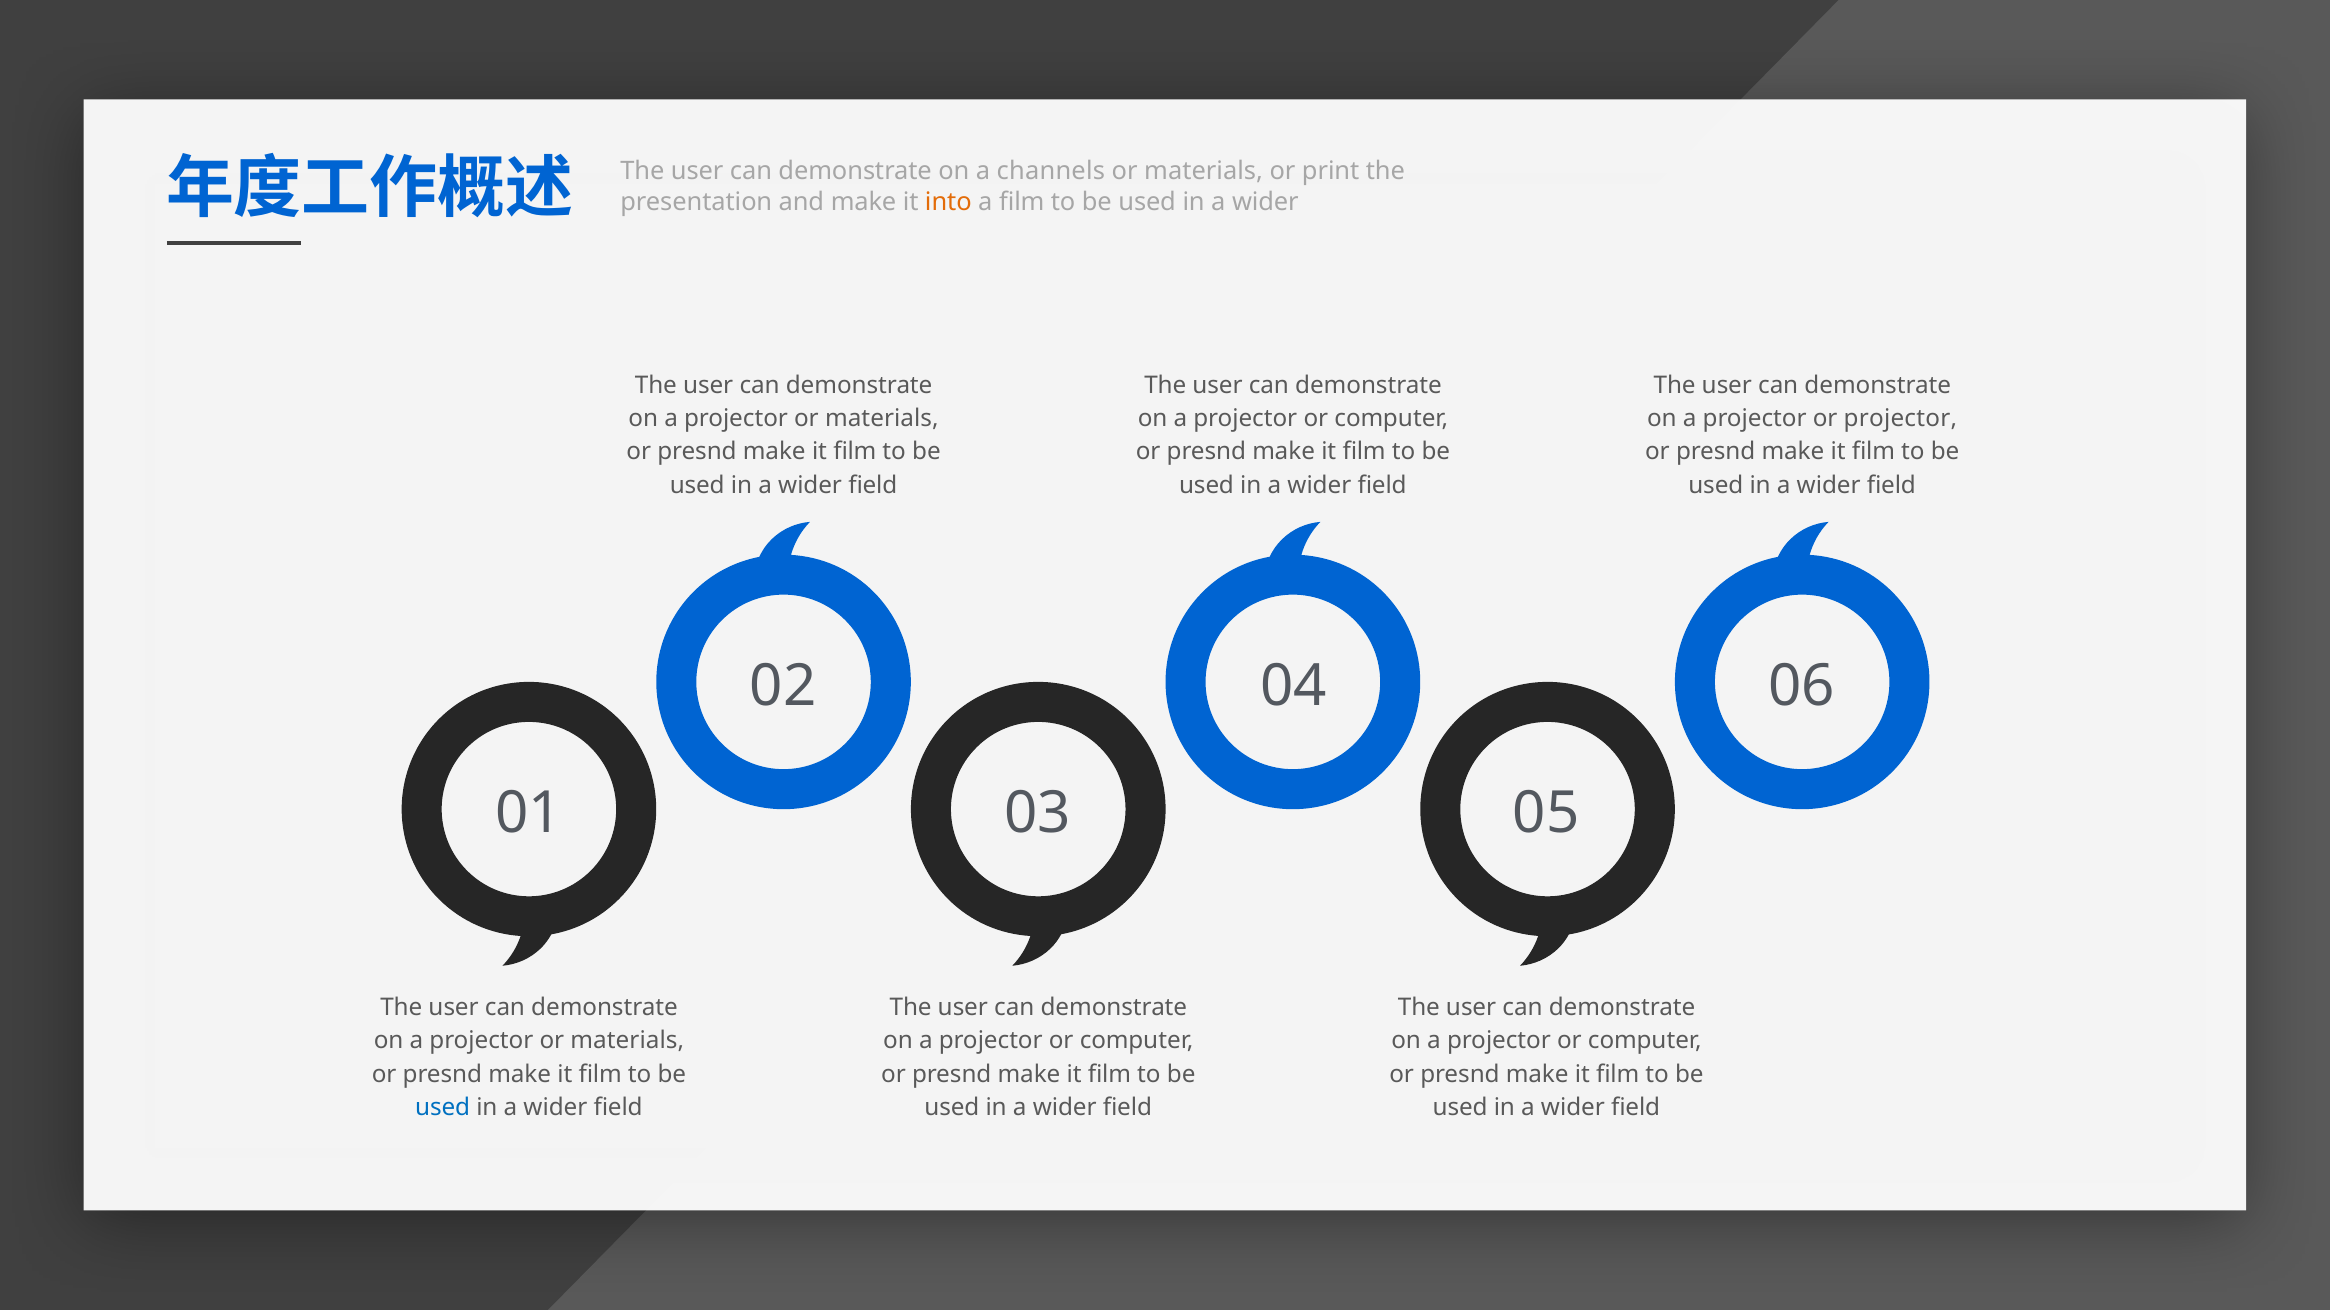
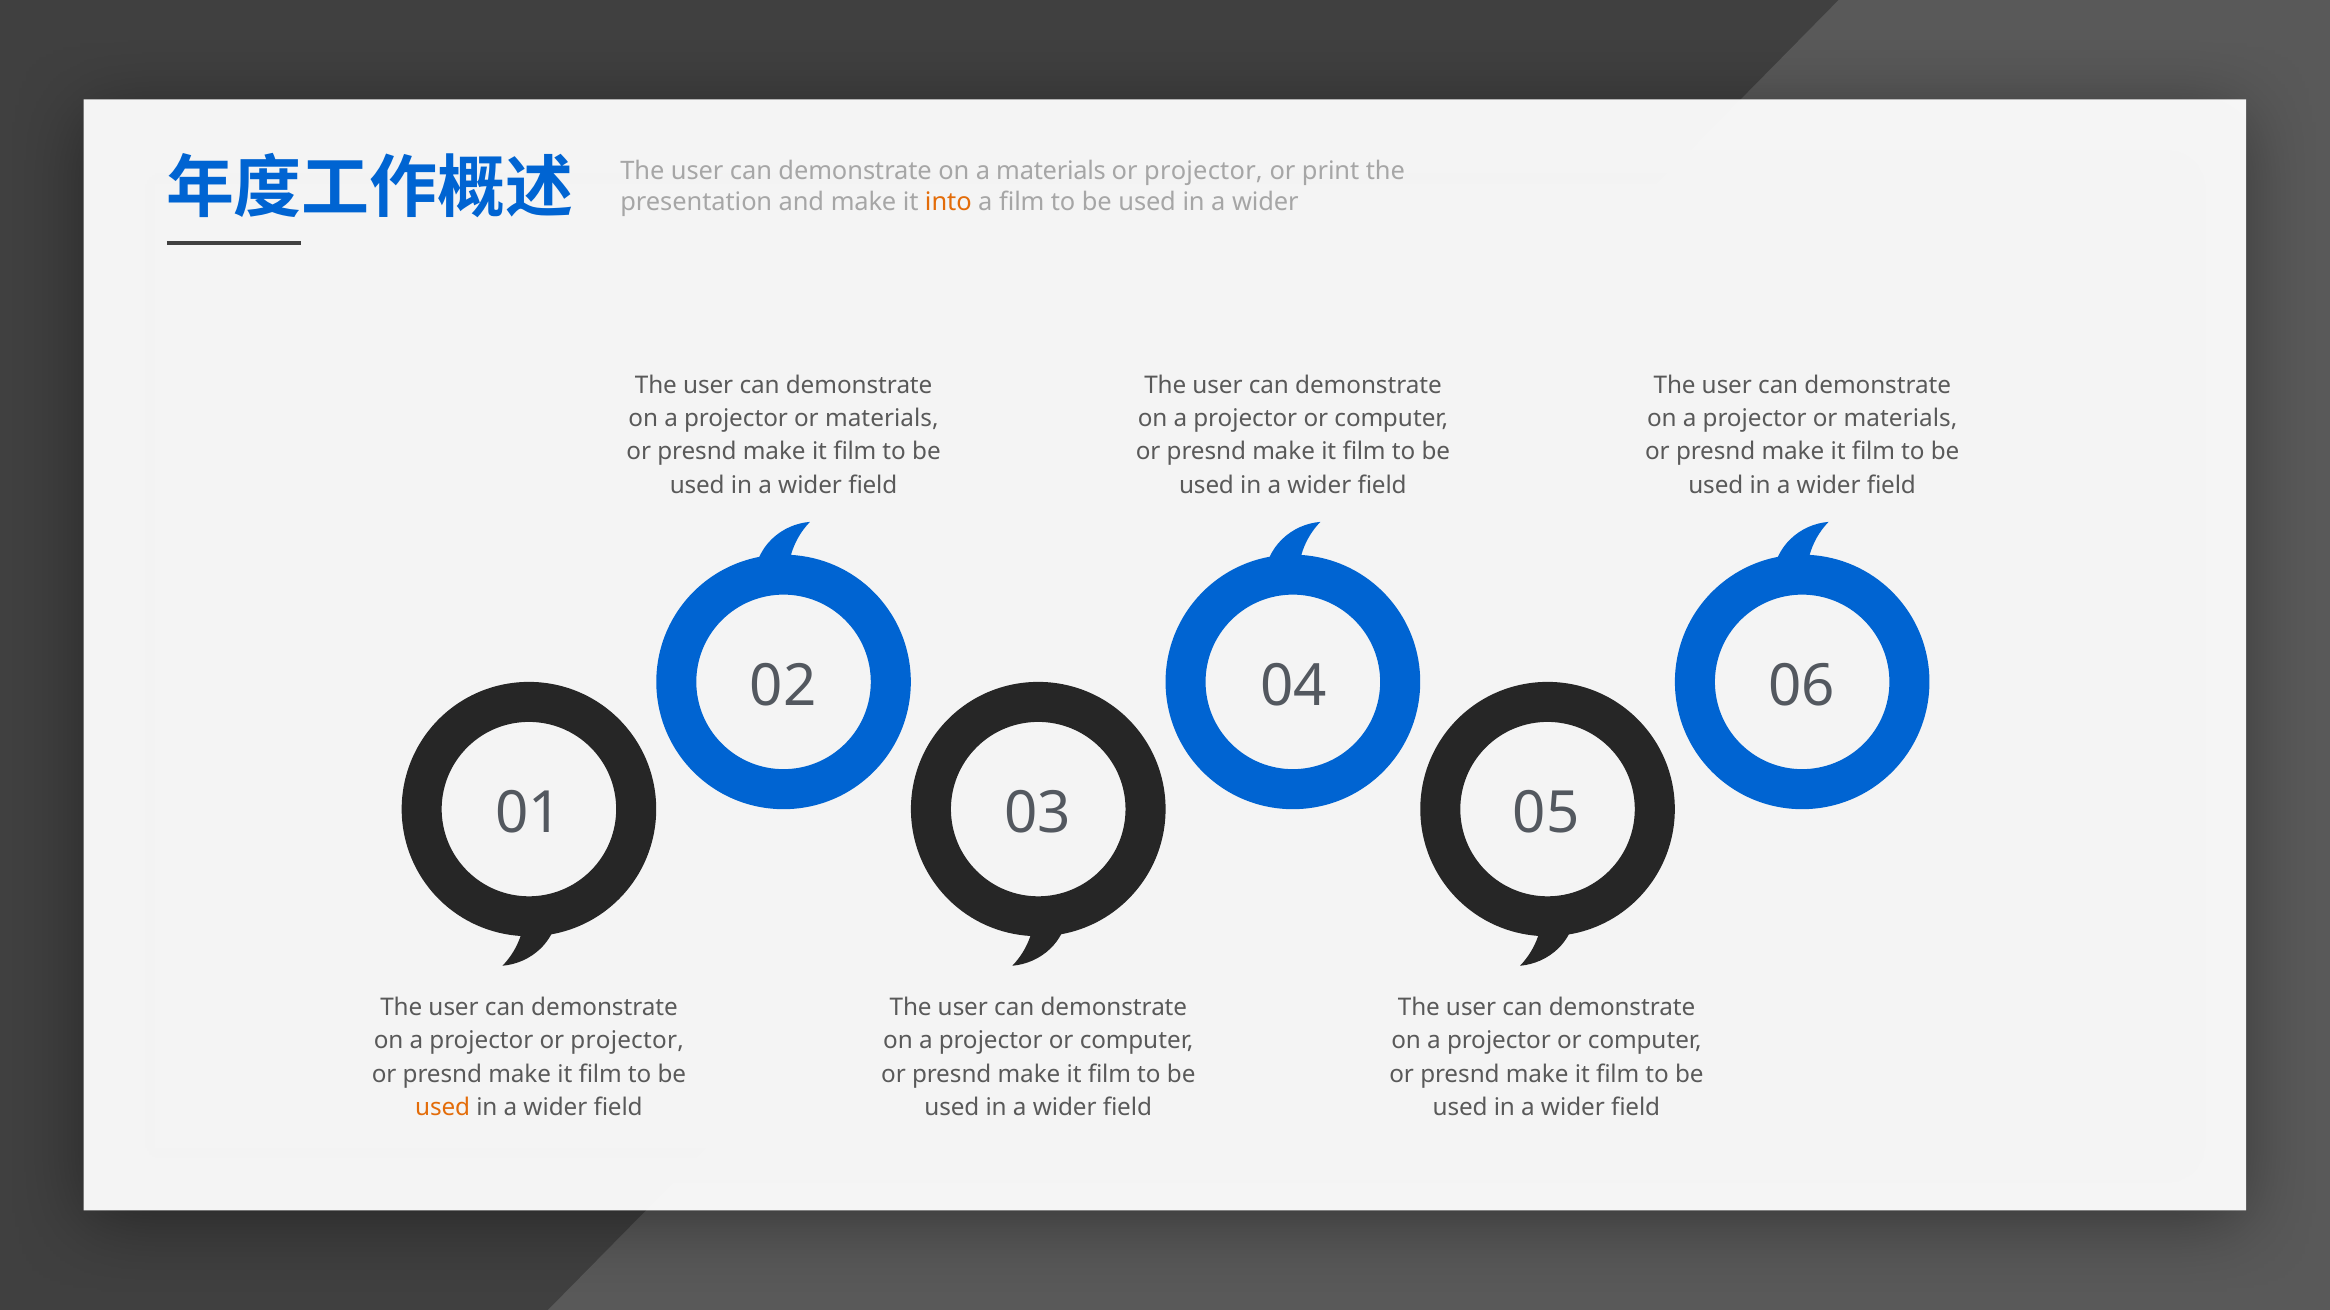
a channels: channels -> materials
materials at (1204, 171): materials -> projector
projector at (1900, 419): projector -> materials
materials at (627, 1041): materials -> projector
used at (443, 1108) colour: blue -> orange
